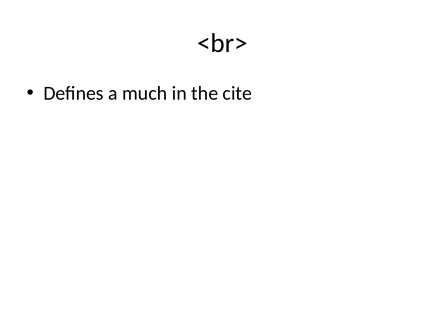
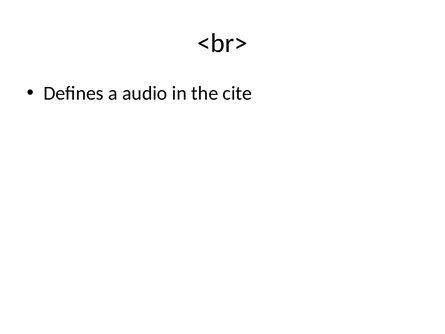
much: much -> audio
